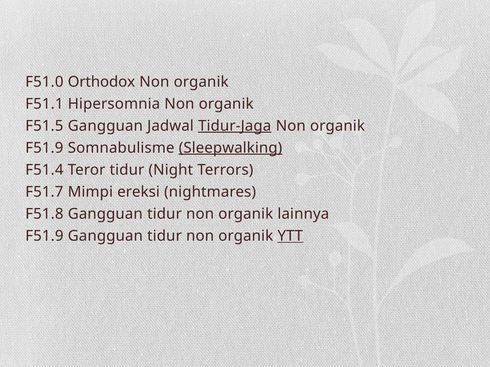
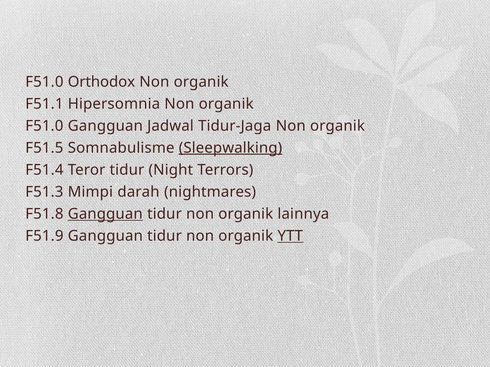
F51.5 at (44, 126): F51.5 -> F51.0
Tidur-Jaga underline: present -> none
F51.9 at (44, 148): F51.9 -> F51.5
F51.7: F51.7 -> F51.3
ereksi: ereksi -> darah
Gangguan at (105, 214) underline: none -> present
